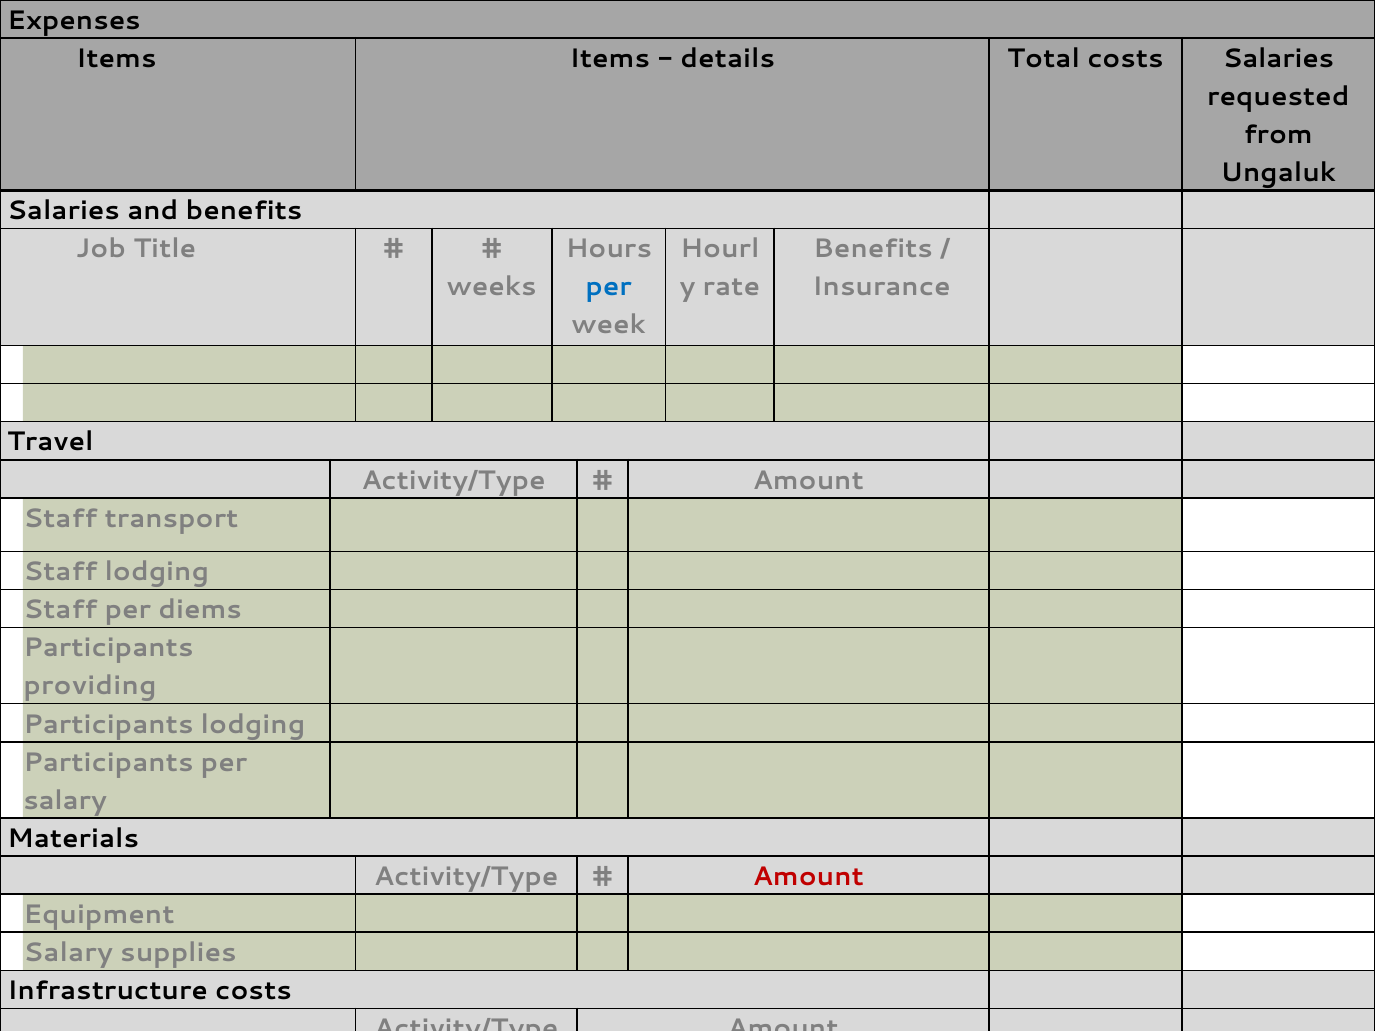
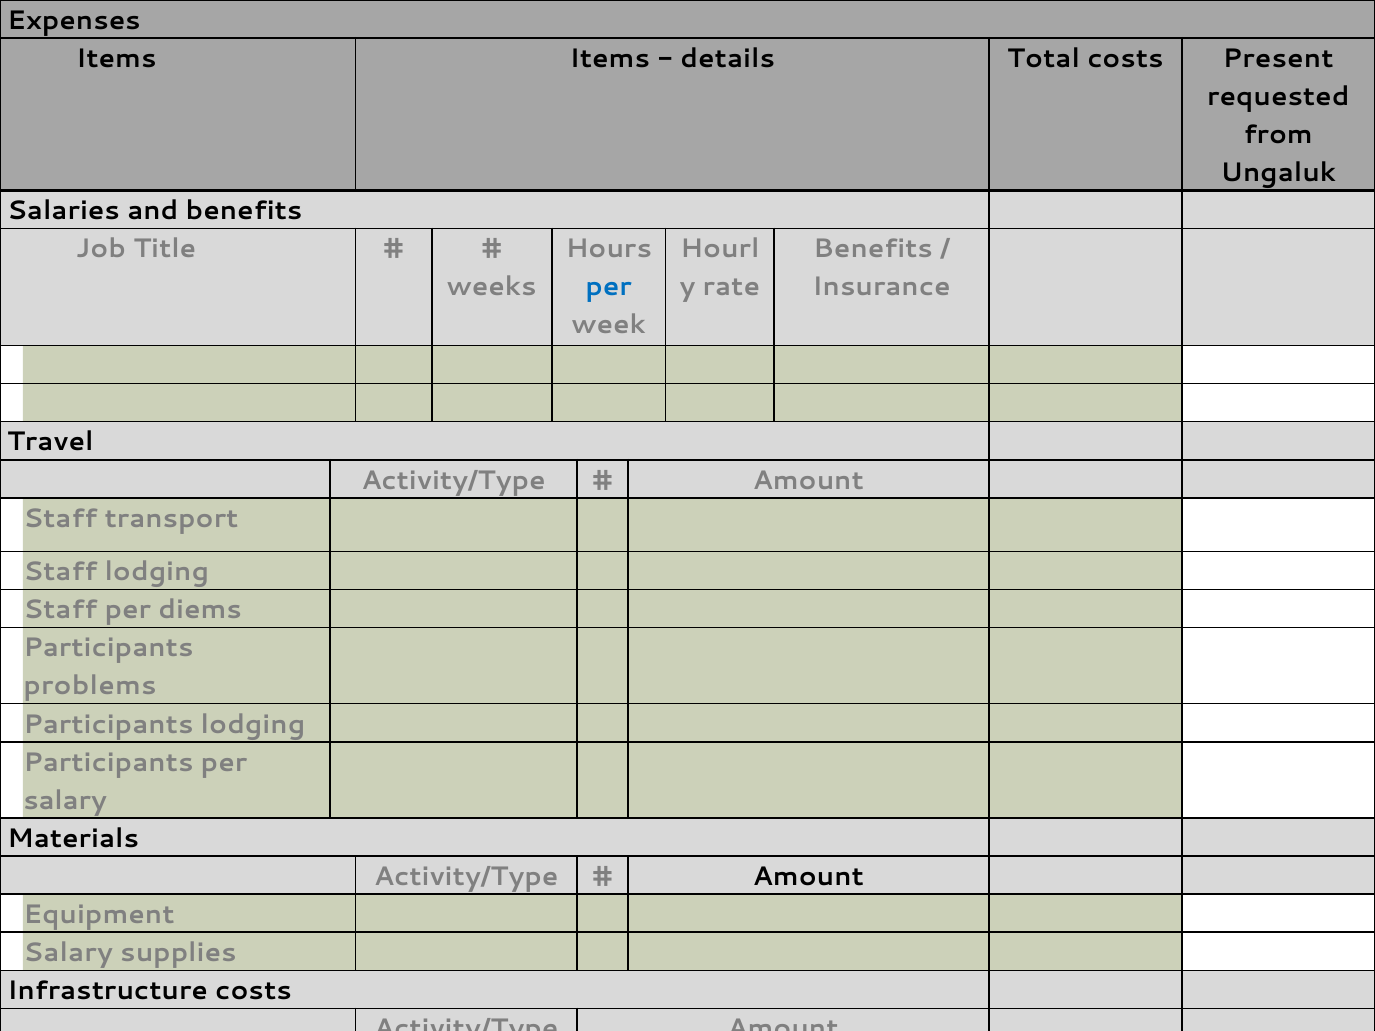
costs Salaries: Salaries -> Present
providing: providing -> problems
Amount at (808, 877) colour: red -> black
